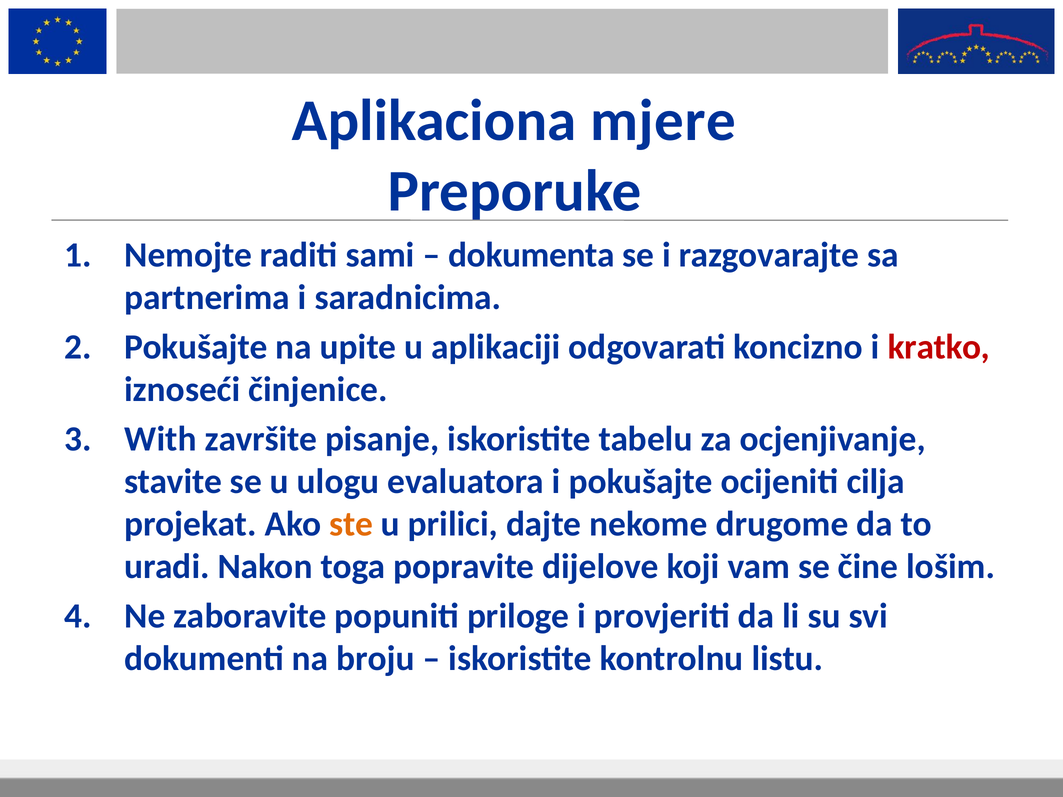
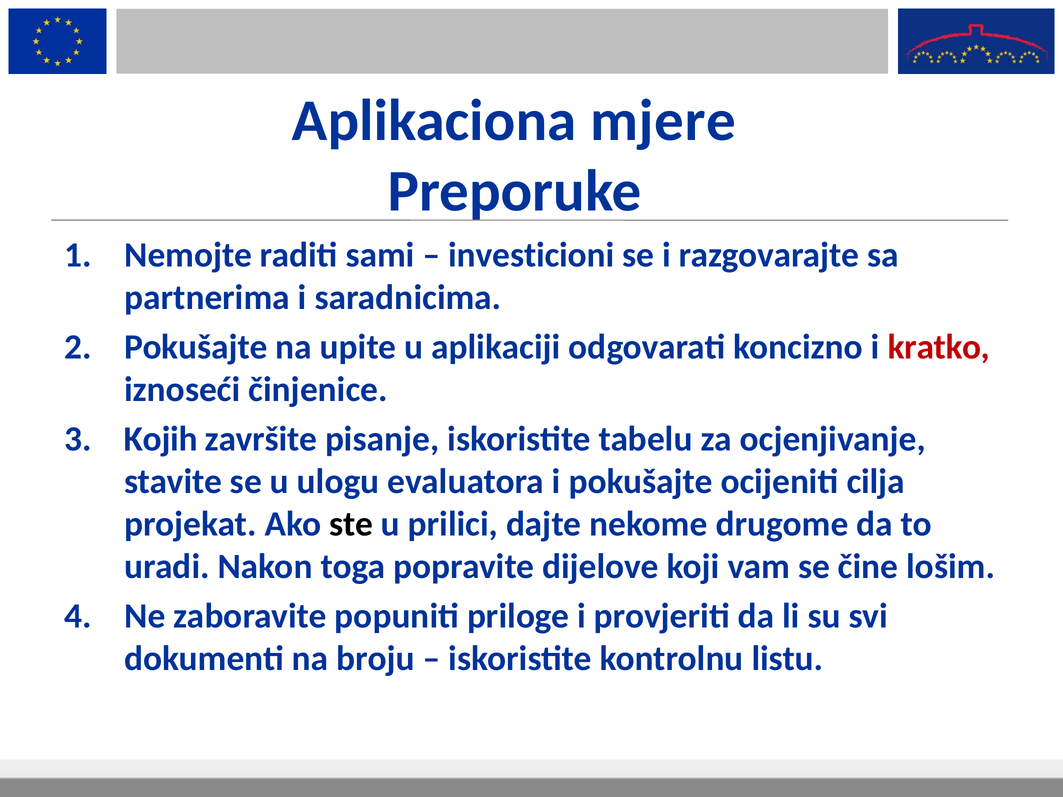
dokumenta: dokumenta -> investicioni
With: With -> Kojih
ste colour: orange -> black
